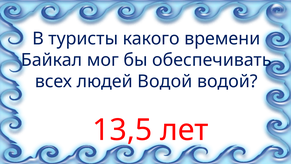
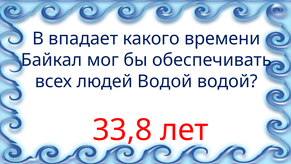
туристы: туристы -> впадает
13,5: 13,5 -> 33,8
